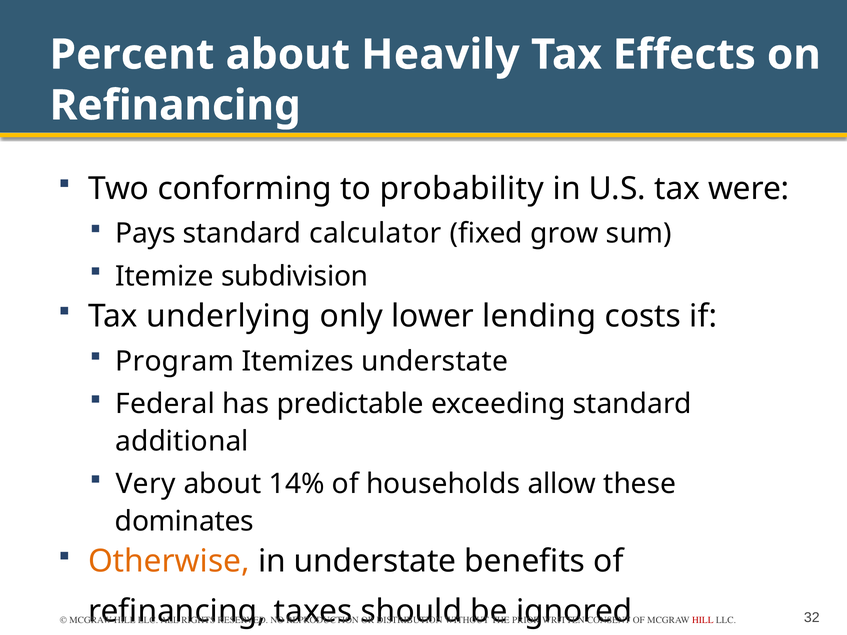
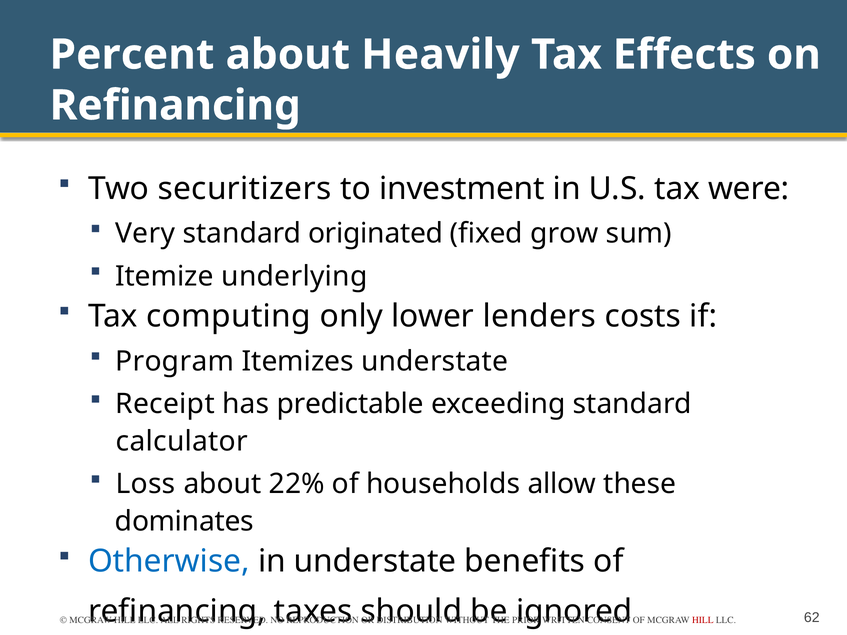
conforming: conforming -> securitizers
probability: probability -> investment
Pays: Pays -> Very
calculator: calculator -> originated
subdivision: subdivision -> underlying
underlying: underlying -> computing
lending: lending -> lenders
Federal: Federal -> Receipt
additional: additional -> calculator
Very: Very -> Loss
14%: 14% -> 22%
Otherwise colour: orange -> blue
32: 32 -> 62
